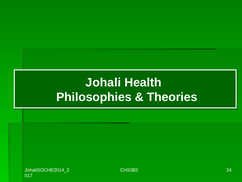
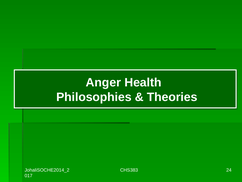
Johali: Johali -> Anger
